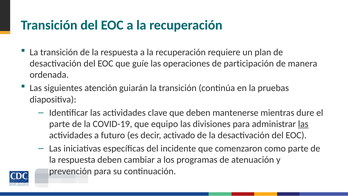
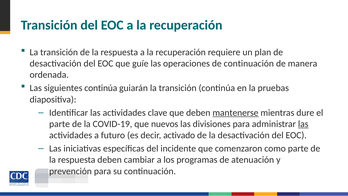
de participación: participación -> continuación
siguientes atención: atención -> continúa
mantenerse underline: none -> present
equipo: equipo -> nuevos
